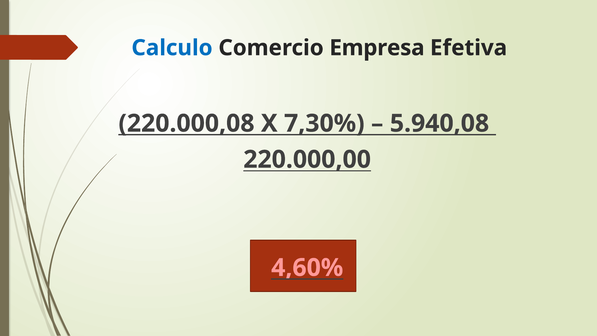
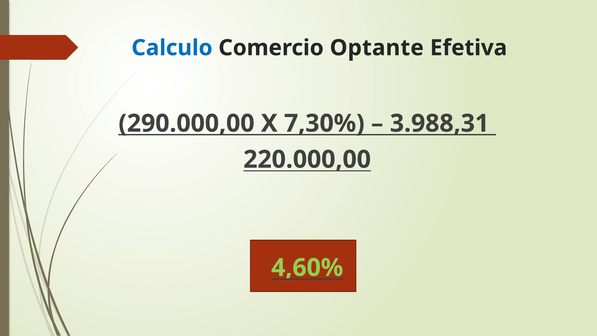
Empresa: Empresa -> Optante
220.000,08: 220.000,08 -> 290.000,00
5.940,08: 5.940,08 -> 3.988,31
4,60% colour: pink -> light green
